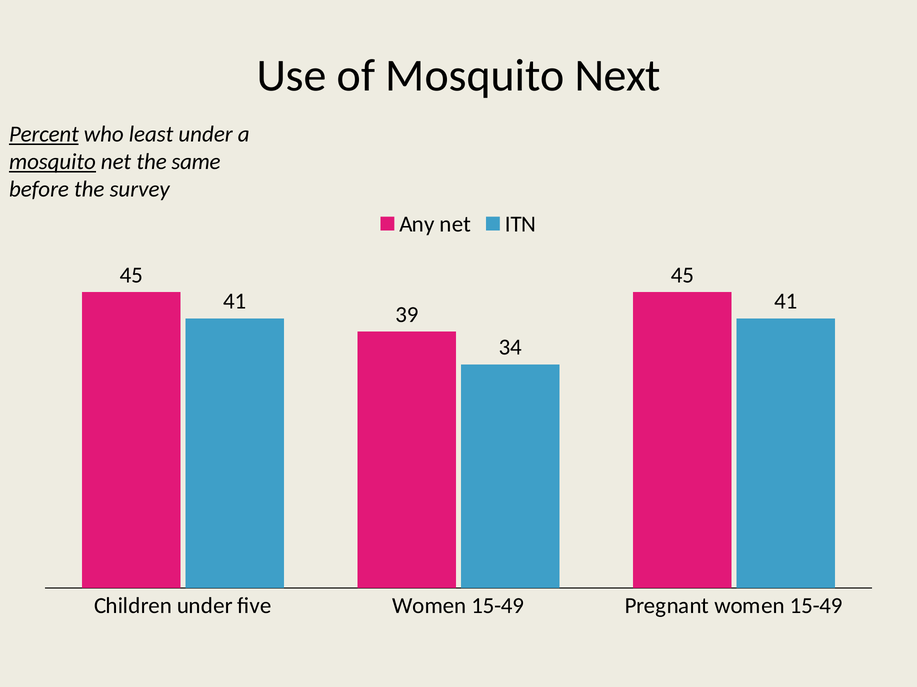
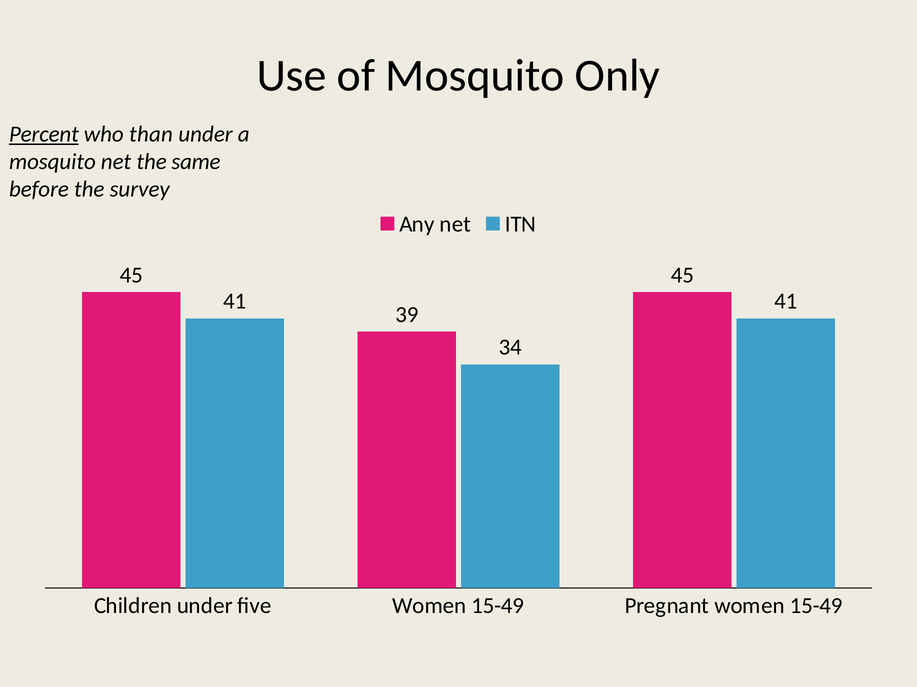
Next: Next -> Only
least: least -> than
mosquito at (52, 162) underline: present -> none
